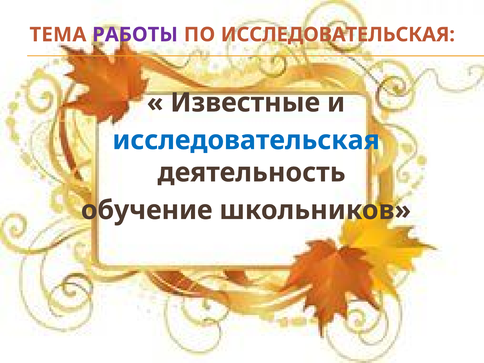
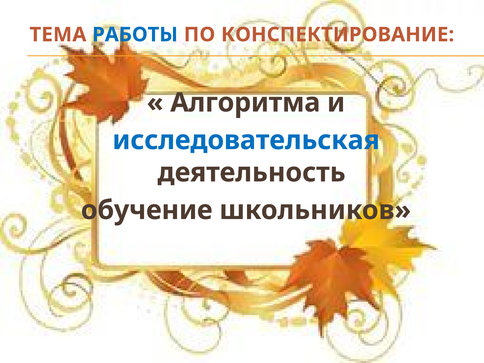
РАБОТЫ colour: purple -> blue
ПО ИССЛЕДОВАТЕЛЬСКАЯ: ИССЛЕДОВАТЕЛЬСКАЯ -> КОНСПЕКТИРОВАНИЕ
Известные: Известные -> Алгоритма
